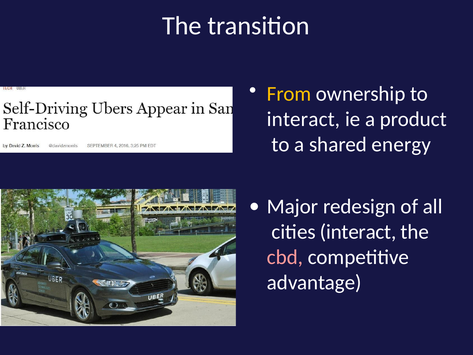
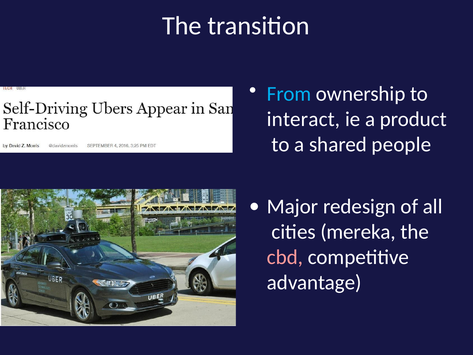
From colour: yellow -> light blue
energy: energy -> people
cities interact: interact -> mereka
